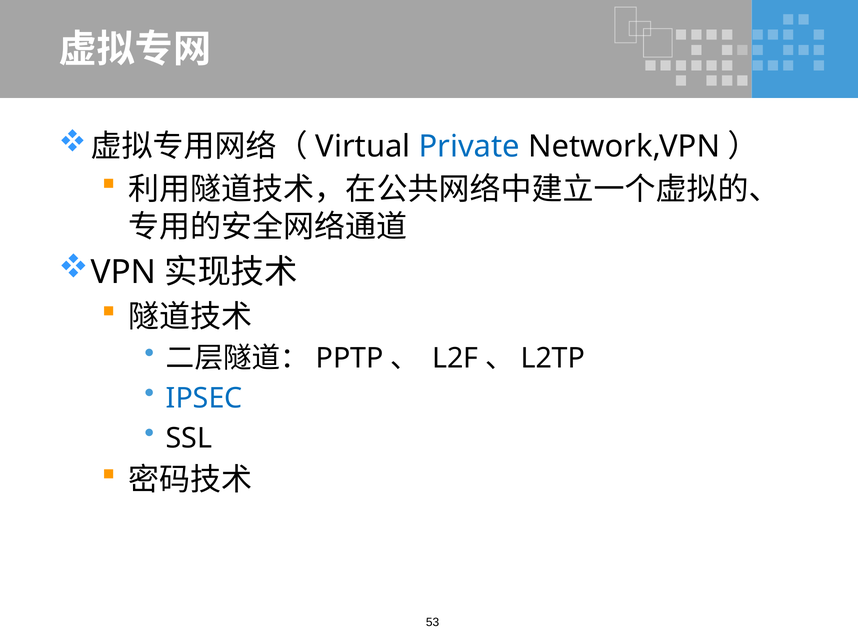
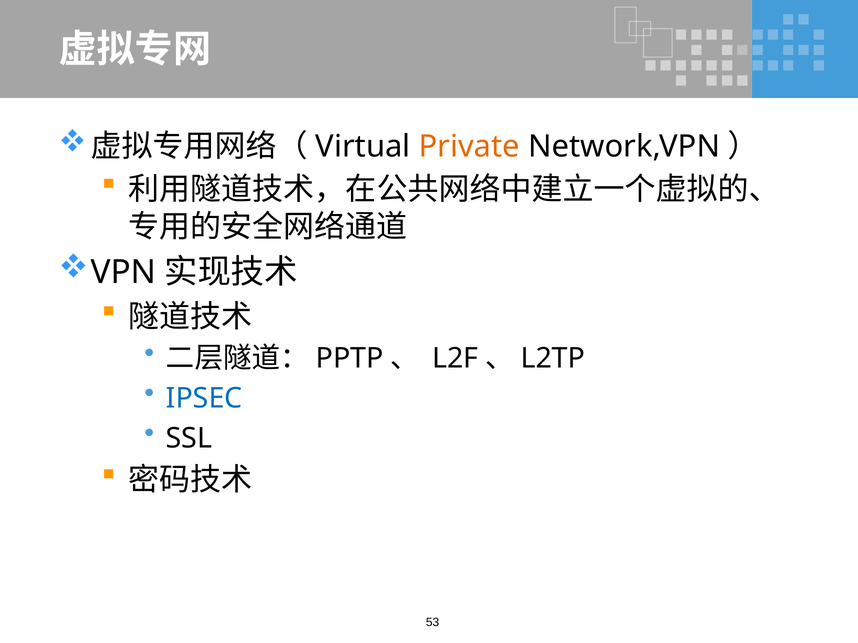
Private colour: blue -> orange
